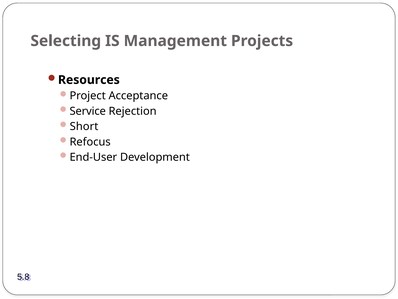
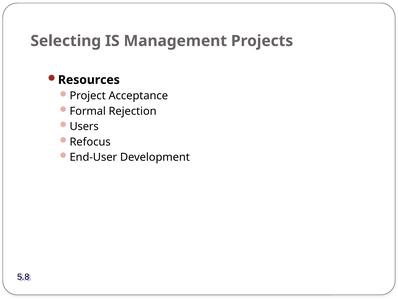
Service: Service -> Formal
Short: Short -> Users
